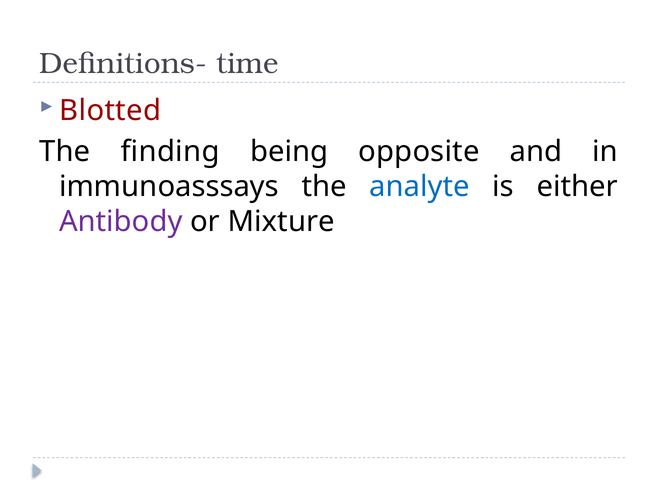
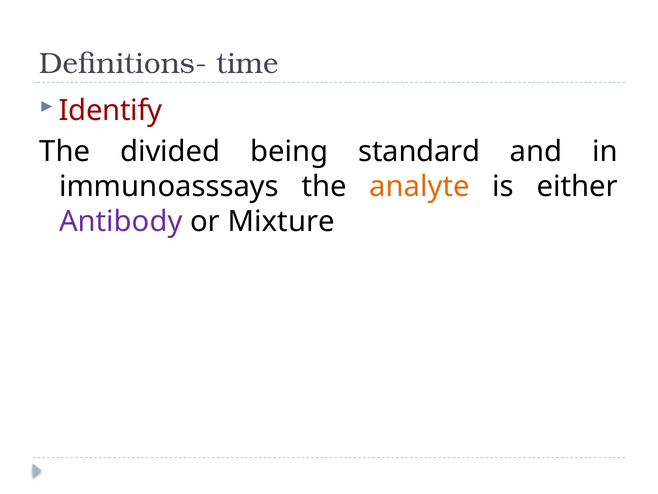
Blotted: Blotted -> Identify
finding: finding -> divided
opposite: opposite -> standard
analyte colour: blue -> orange
